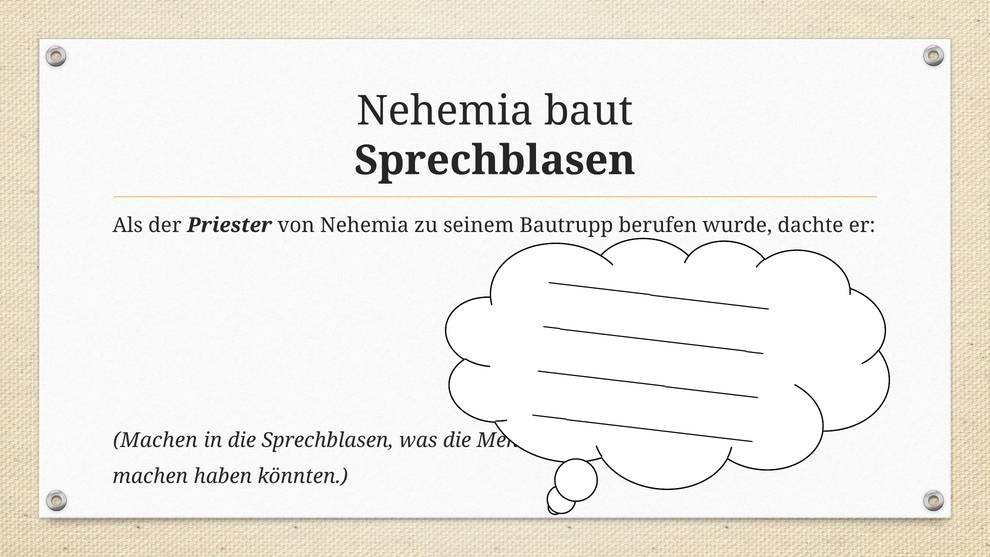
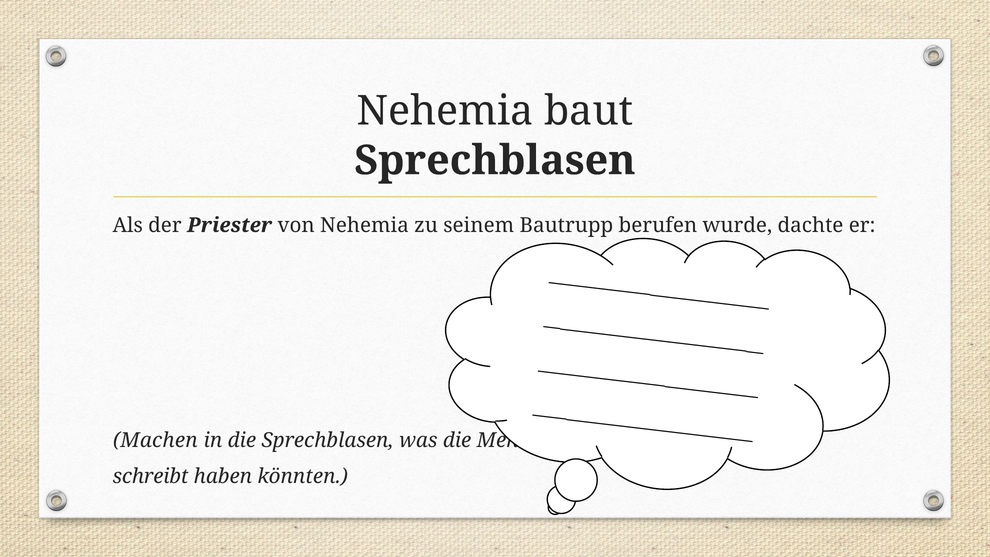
machen at (150, 476): machen -> schreibt
